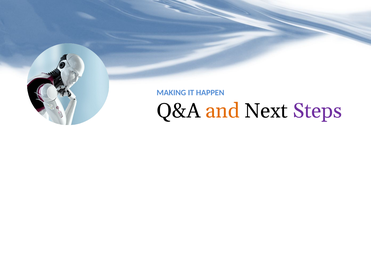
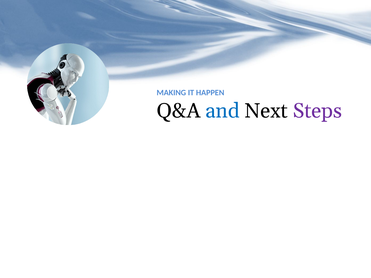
and colour: orange -> blue
